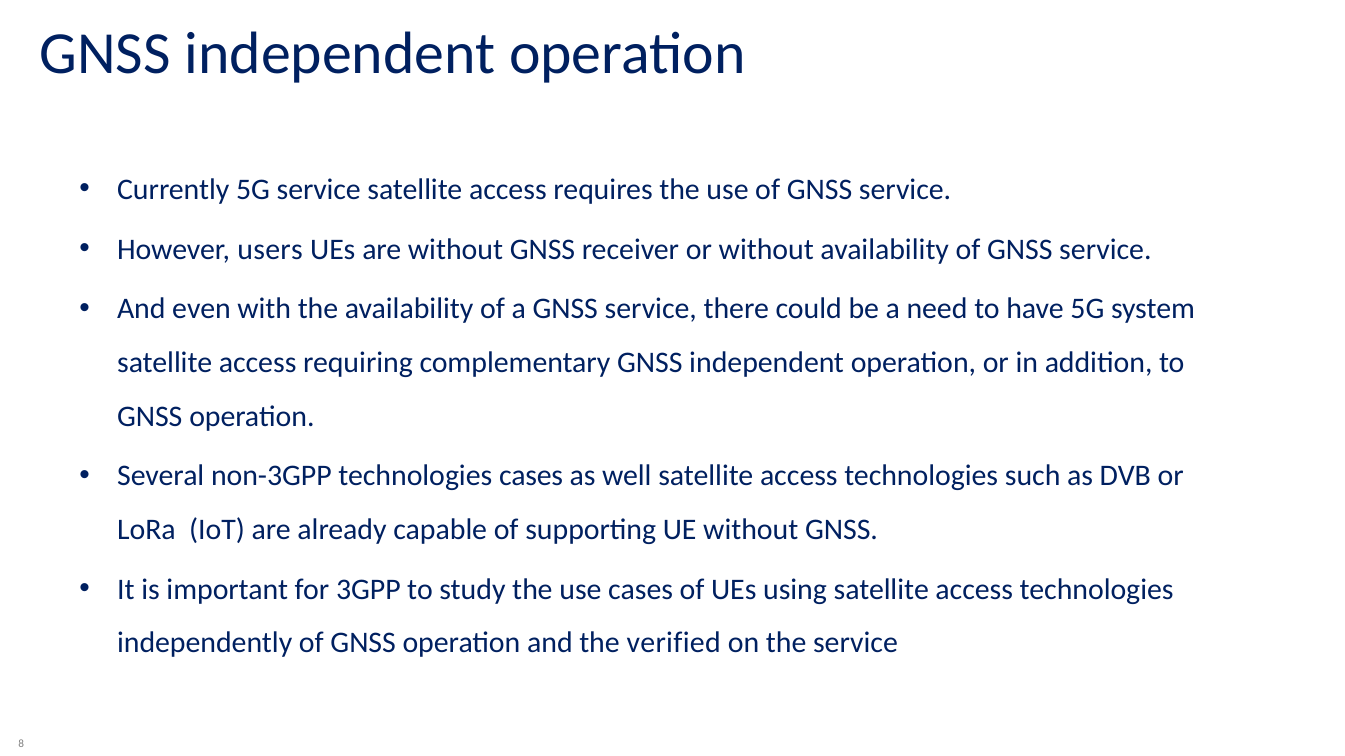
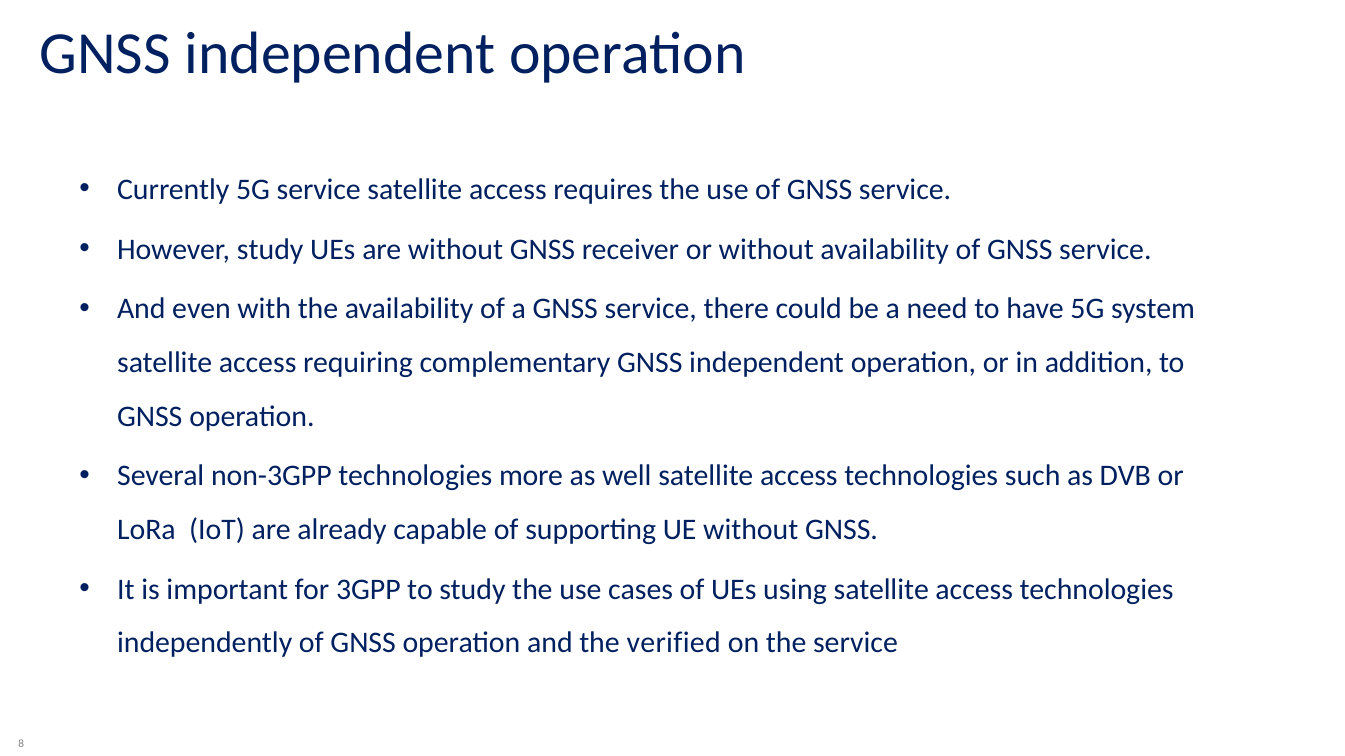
However users: users -> study
technologies cases: cases -> more
